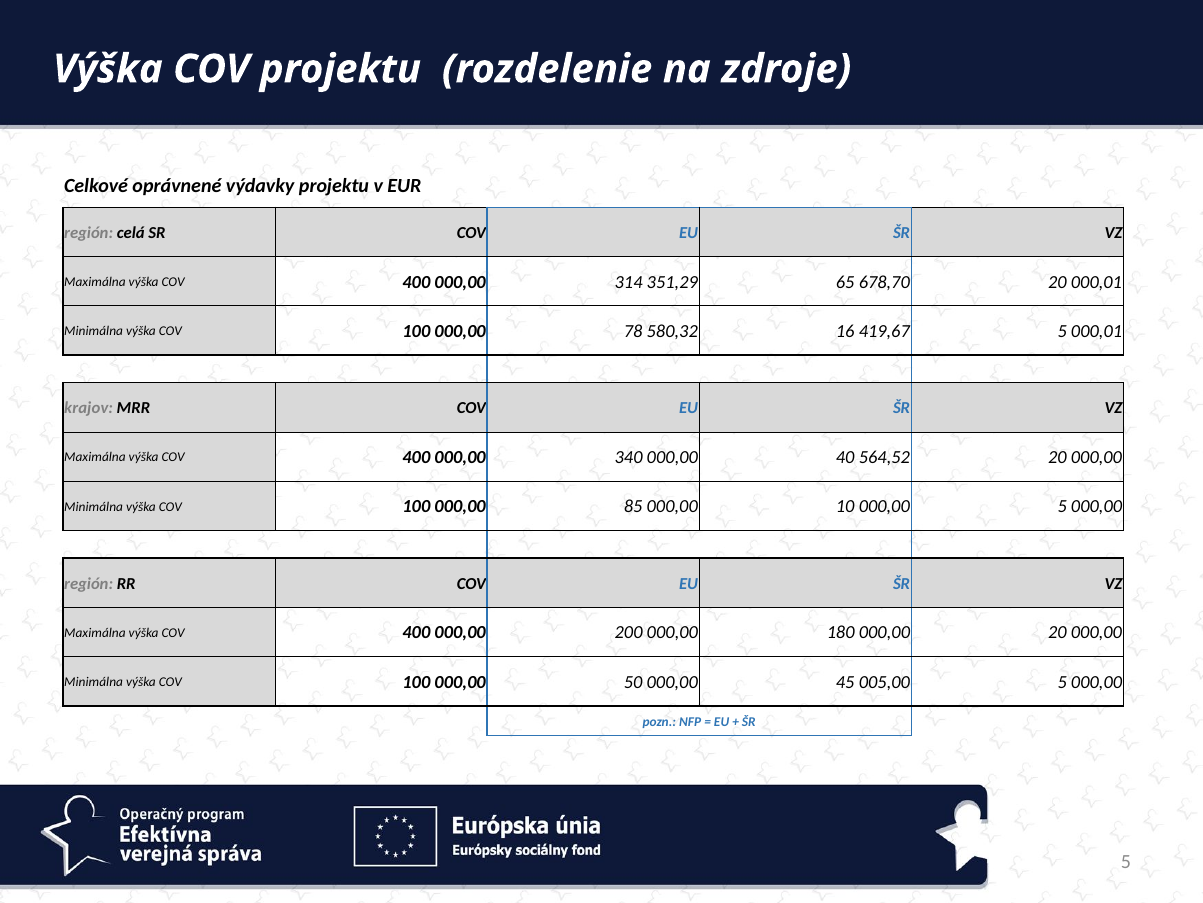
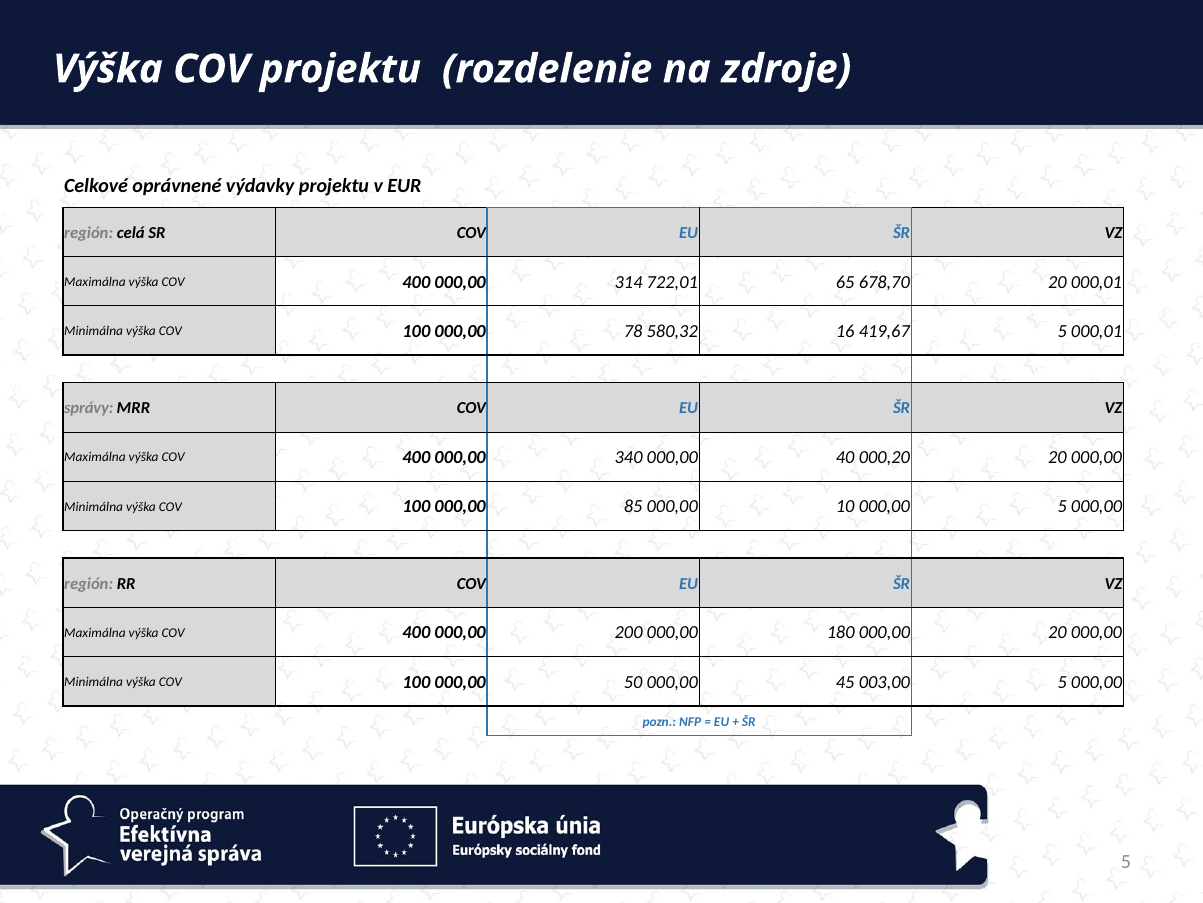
351,29: 351,29 -> 722,01
krajov: krajov -> správy
564,52: 564,52 -> 000,20
005,00: 005,00 -> 003,00
